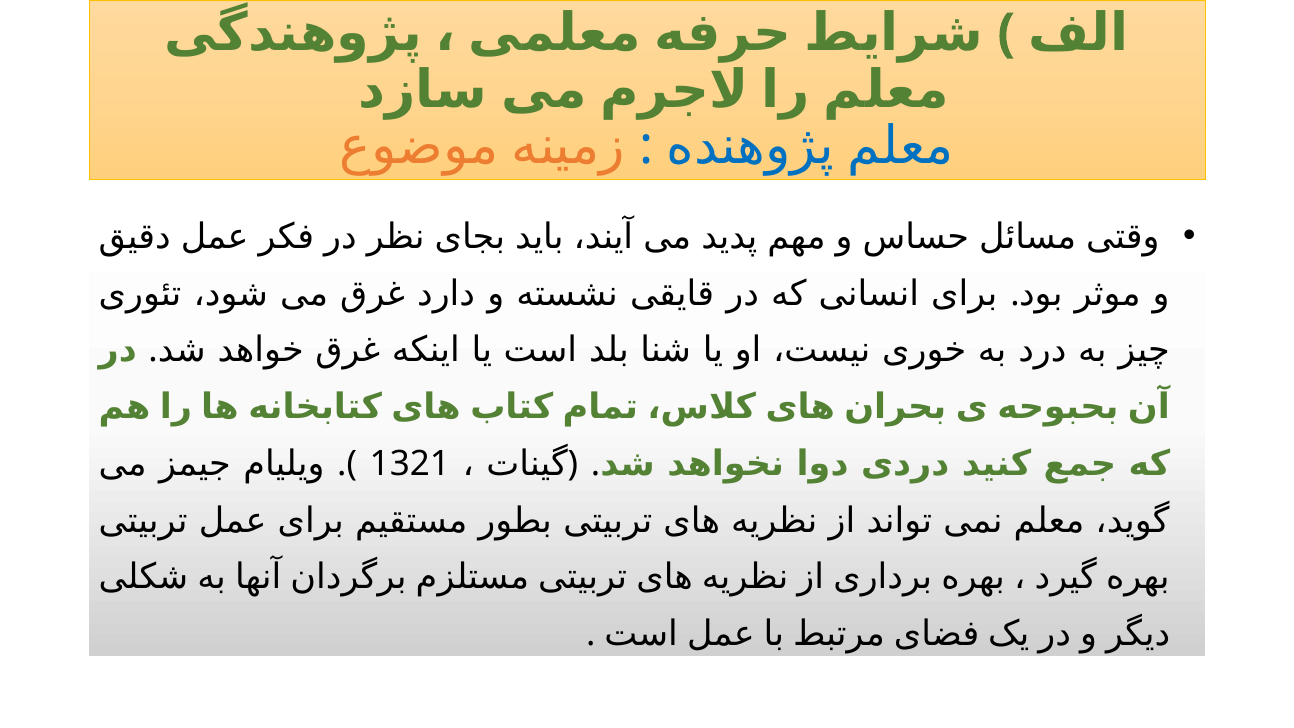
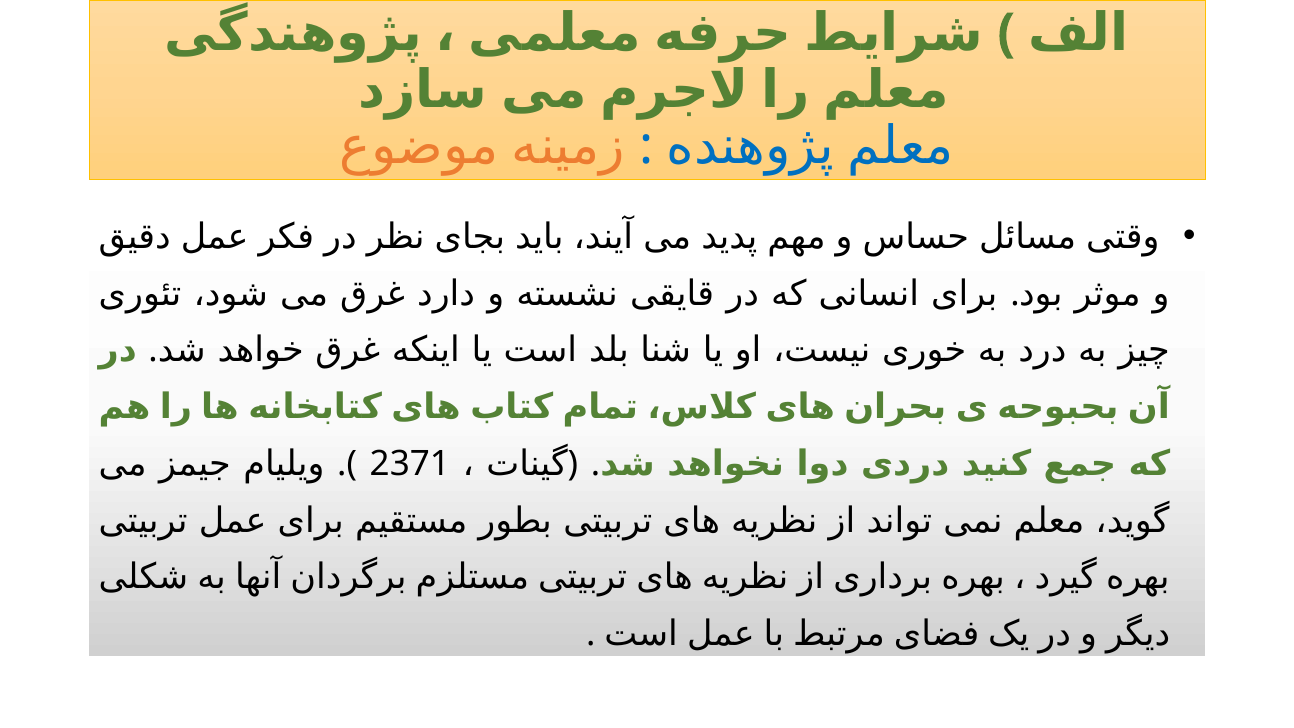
1321: 1321 -> 2371
